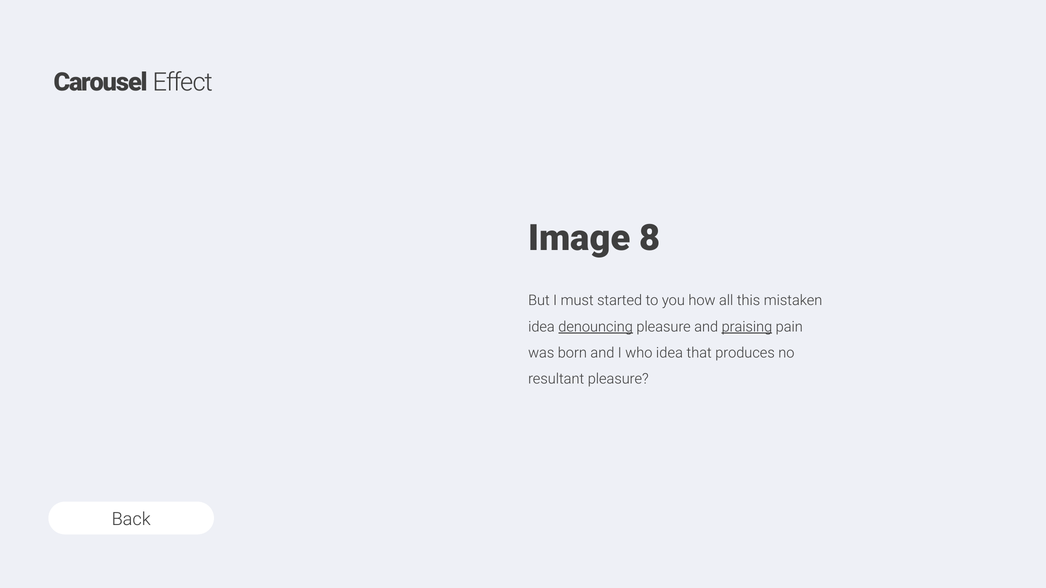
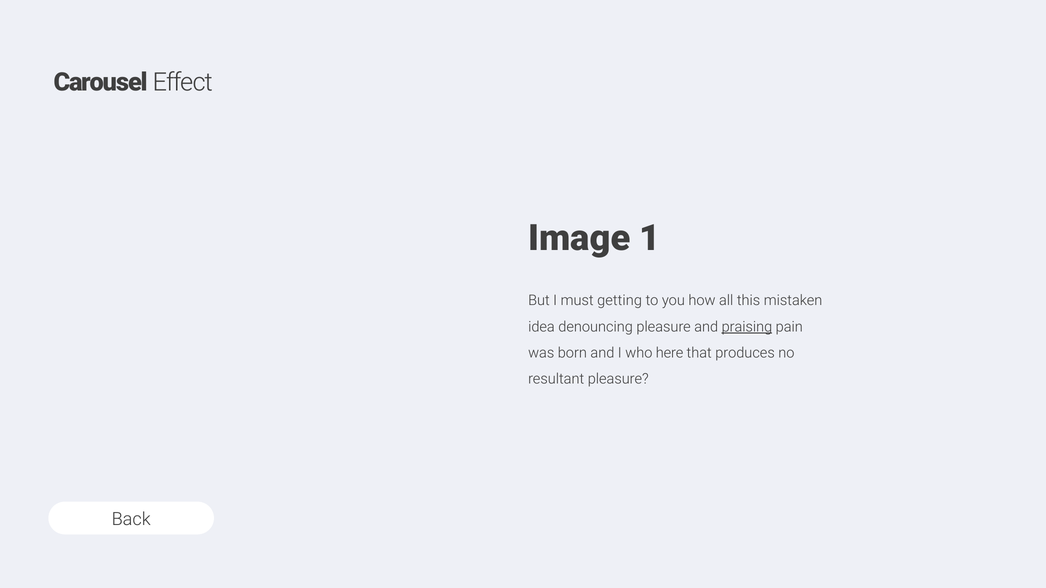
8: 8 -> 1
started: started -> getting
denouncing underline: present -> none
who idea: idea -> here
